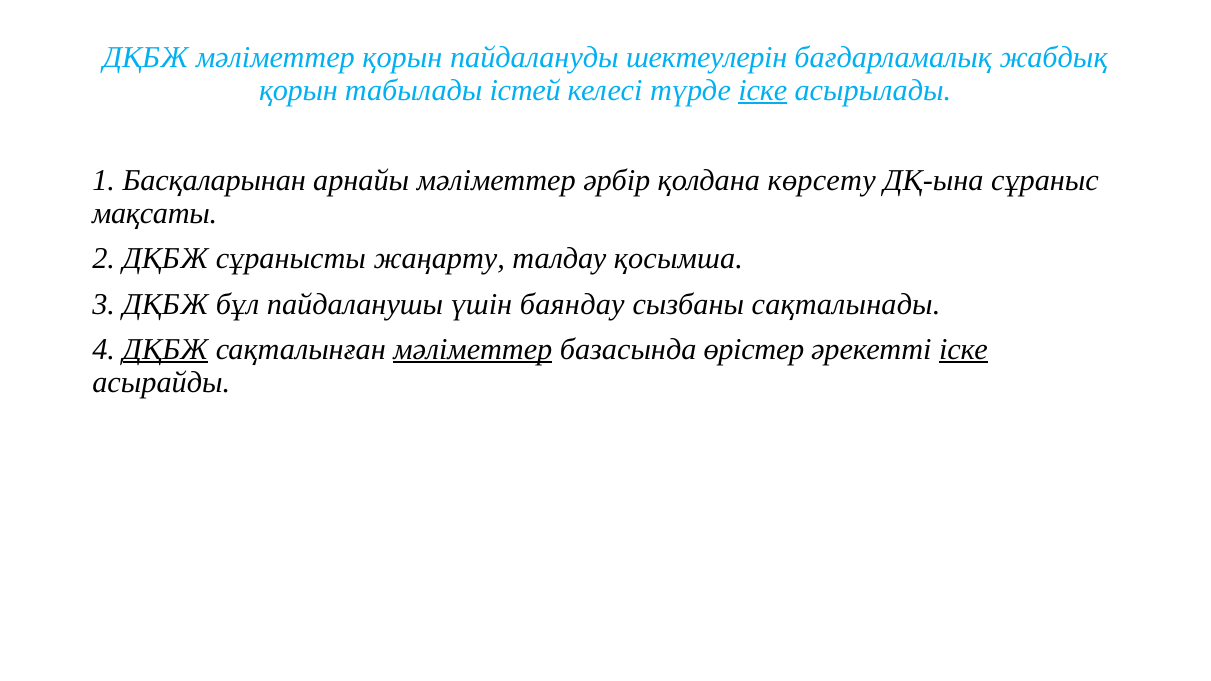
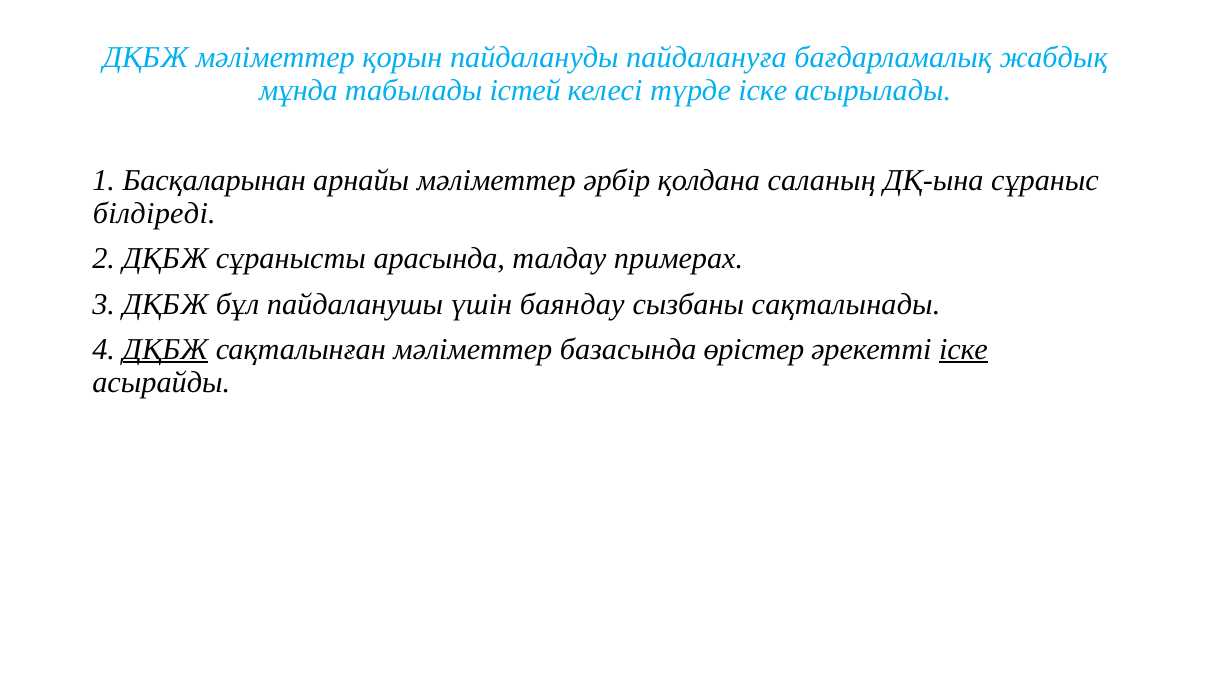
шектеулерін: шектеулерін -> пайдалануға
қорын at (298, 90): қорын -> мұнда
іске at (763, 90) underline: present -> none
көрсету: көрсету -> саланың
мақсаты: мақсаты -> білдіреді
жаңарту: жаңарту -> арасында
қосымша: қосымша -> примерах
мәліметтер at (473, 349) underline: present -> none
